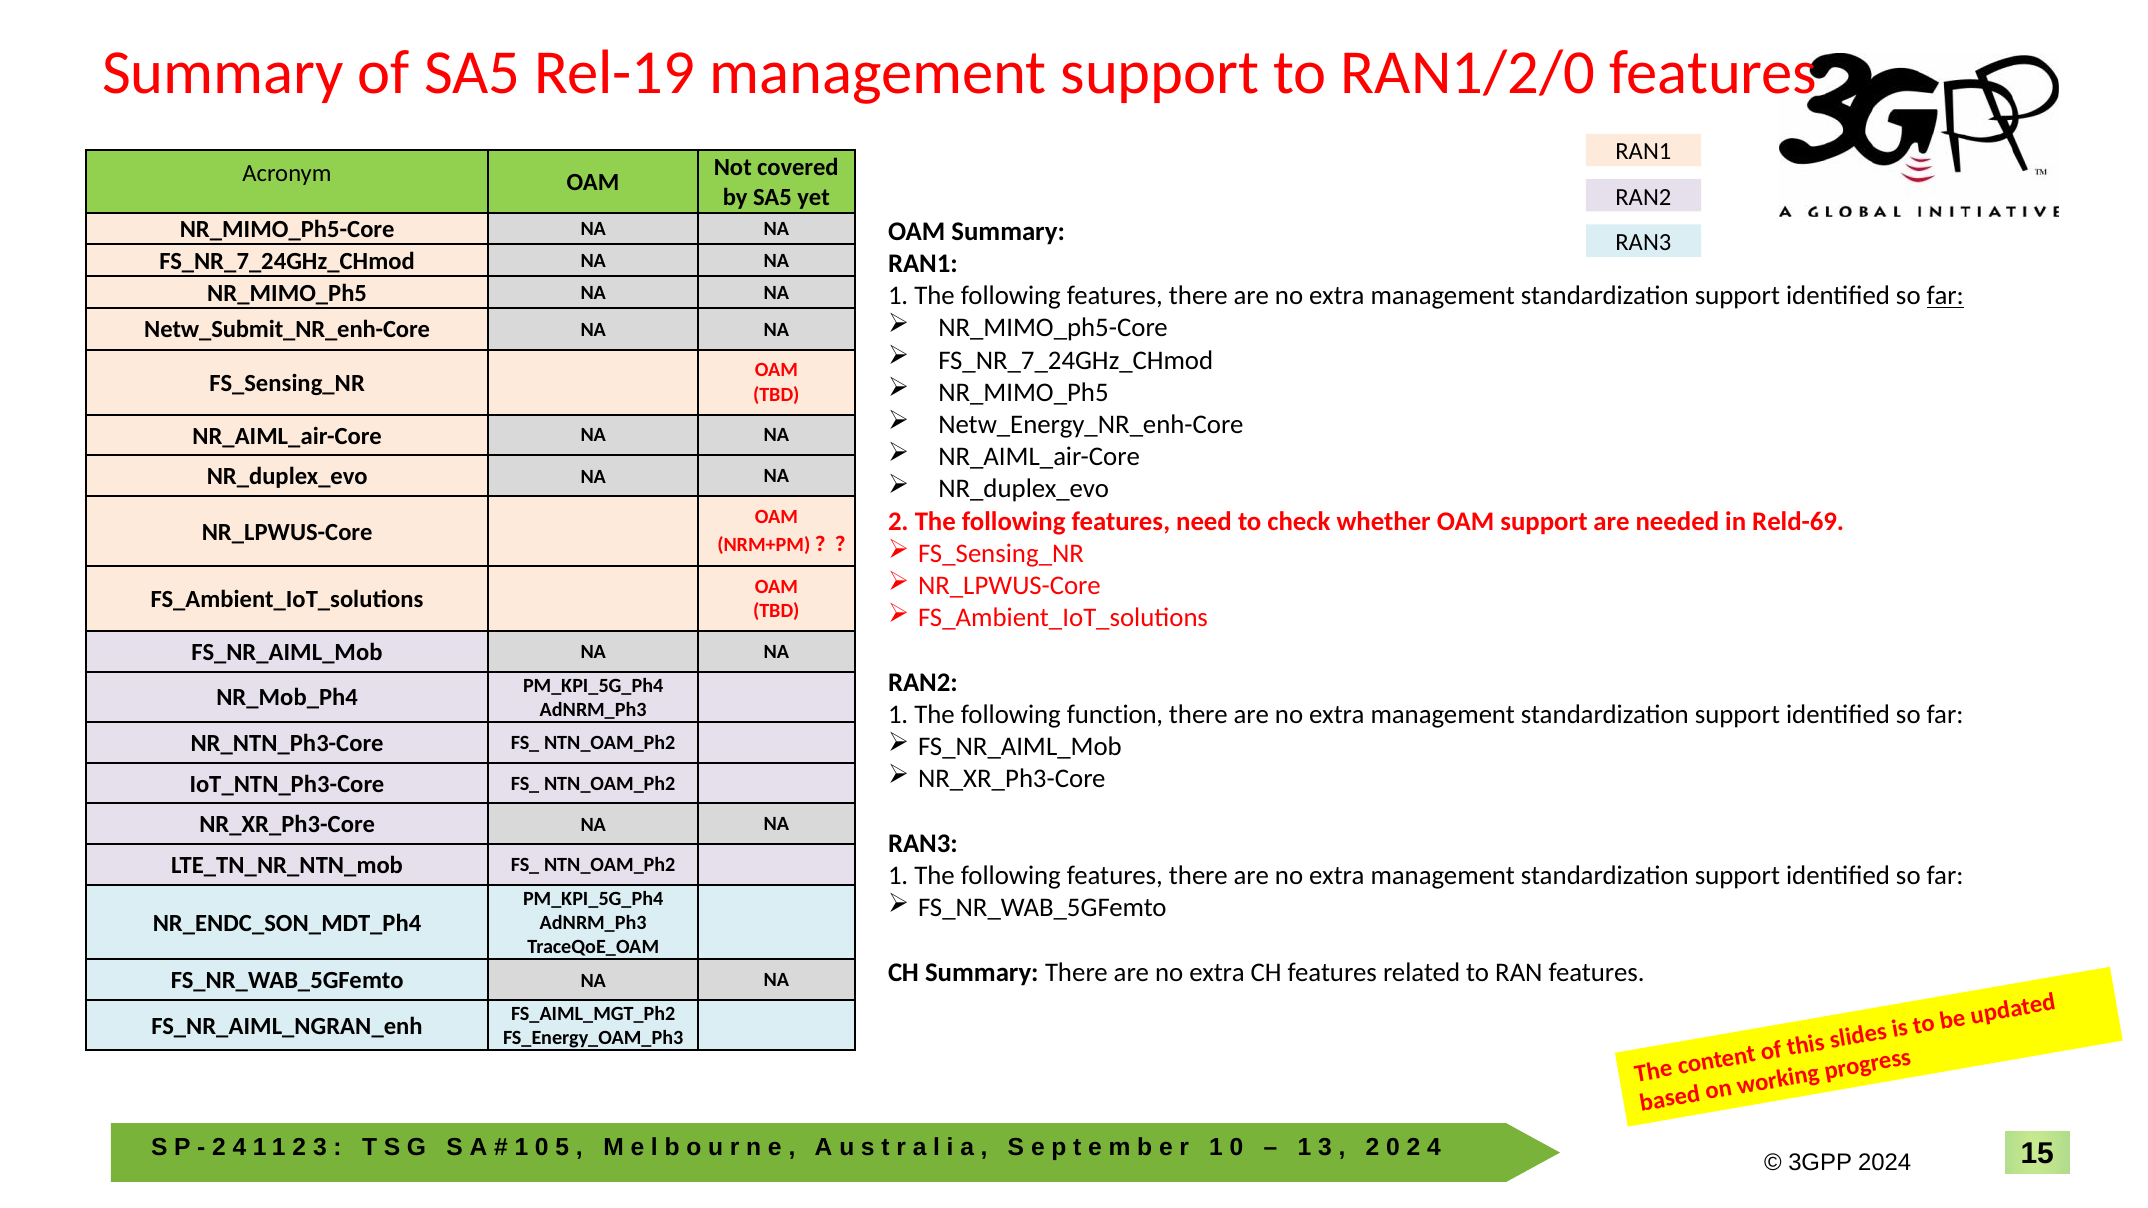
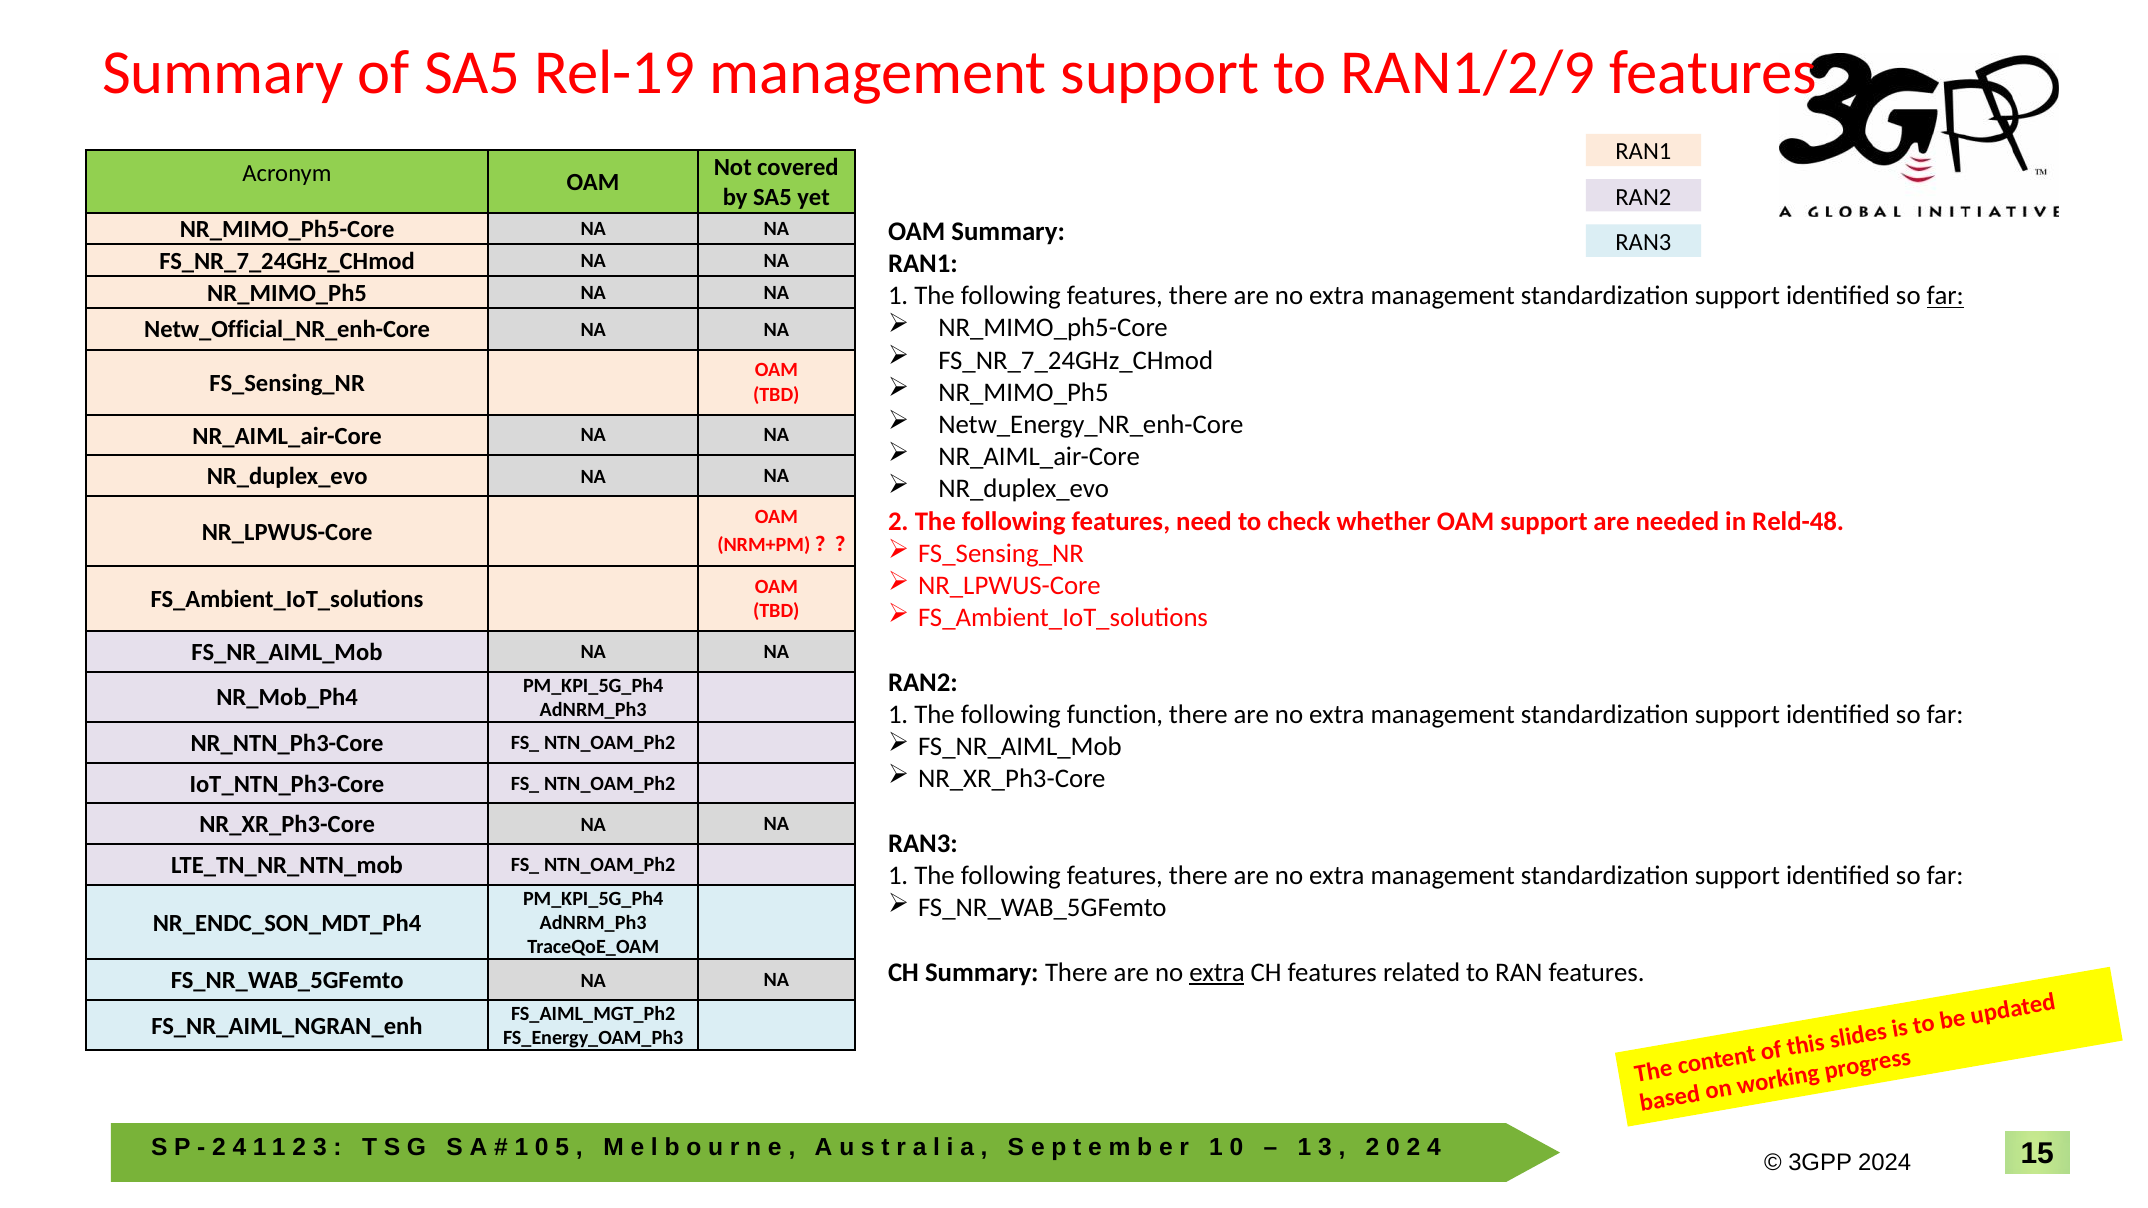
RAN1/2/0: RAN1/2/0 -> RAN1/2/9
Netw_Submit_NR_enh-Core: Netw_Submit_NR_enh-Core -> Netw_Official_NR_enh-Core
Reld-69: Reld-69 -> Reld-48
extra at (1217, 972) underline: none -> present
